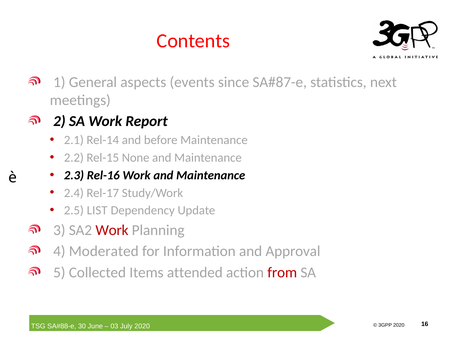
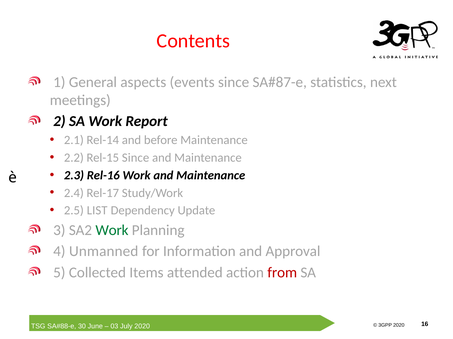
Rel-15 None: None -> Since
Work at (112, 231) colour: red -> green
Moderated: Moderated -> Unmanned
